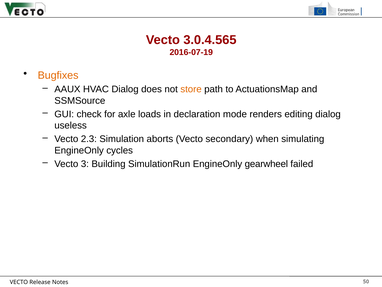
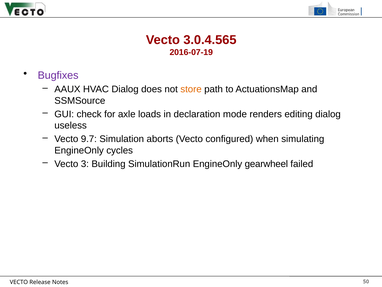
Bugfixes colour: orange -> purple
2.3: 2.3 -> 9.7
secondary: secondary -> configured
